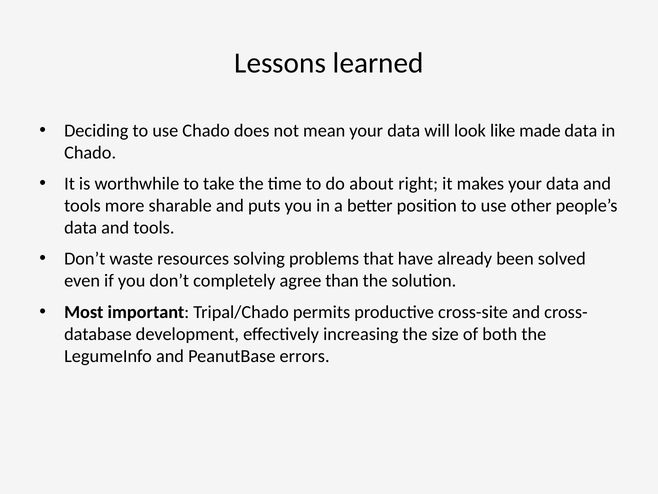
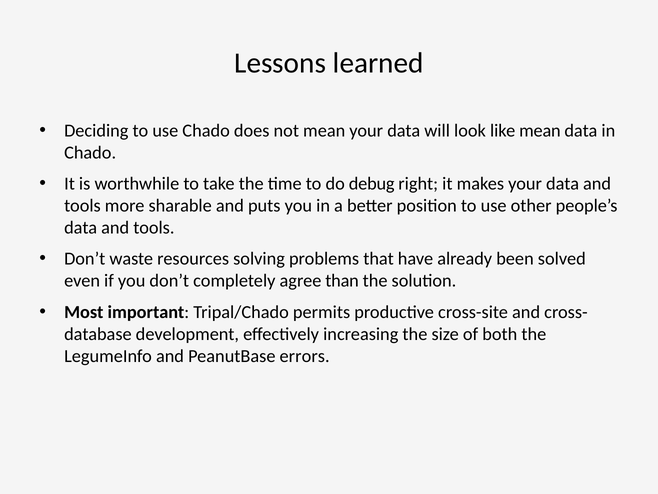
like made: made -> mean
about: about -> debug
